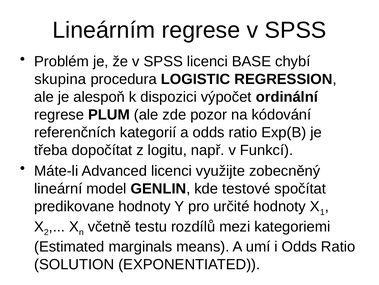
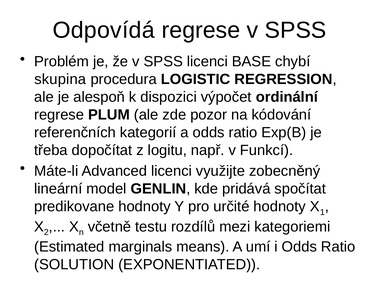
Lineárním: Lineárním -> Odpovídá
testové: testové -> pridává
